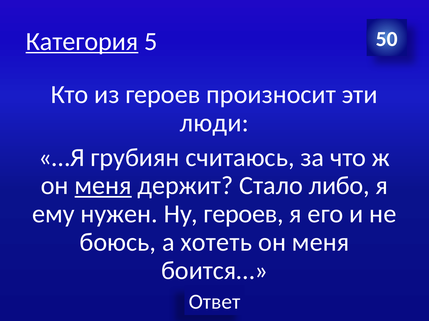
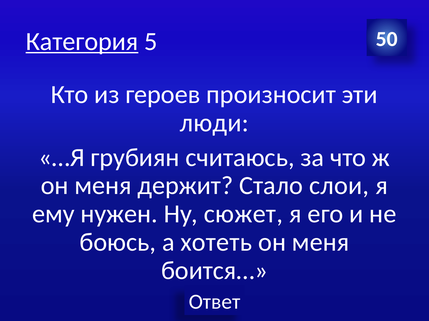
меня at (103, 186) underline: present -> none
либо: либо -> слои
Ну героев: героев -> сюжет
